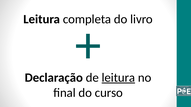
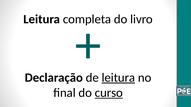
curso underline: none -> present
